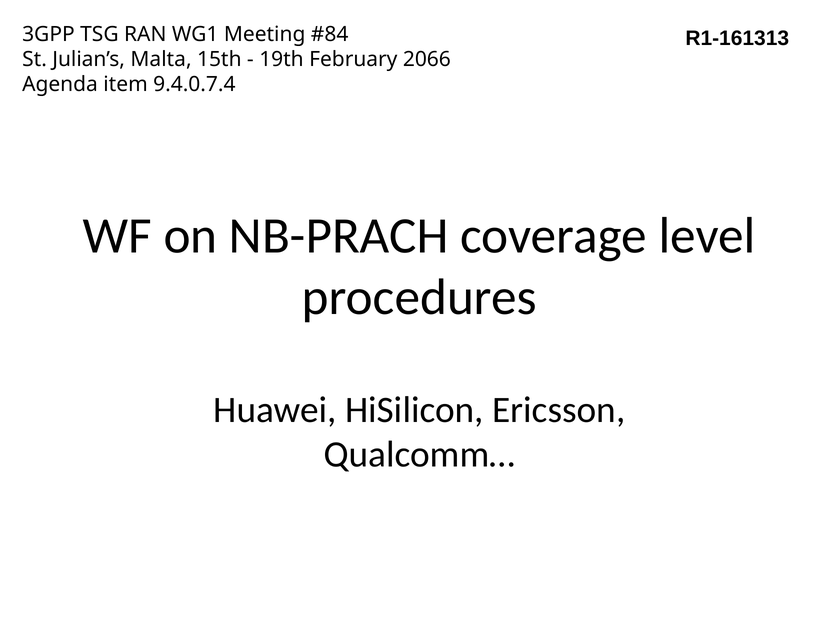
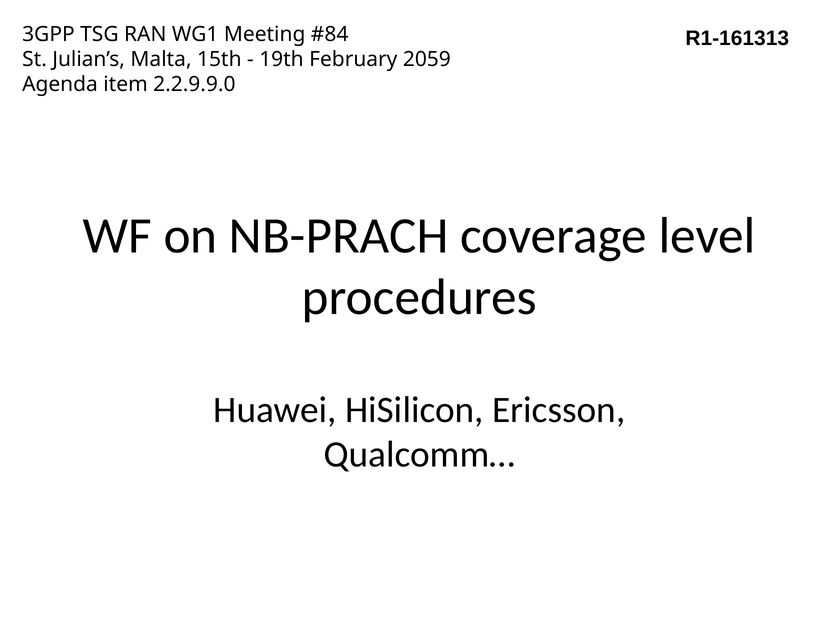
2066: 2066 -> 2059
9.4.0.7.4: 9.4.0.7.4 -> 2.2.9.9.0
